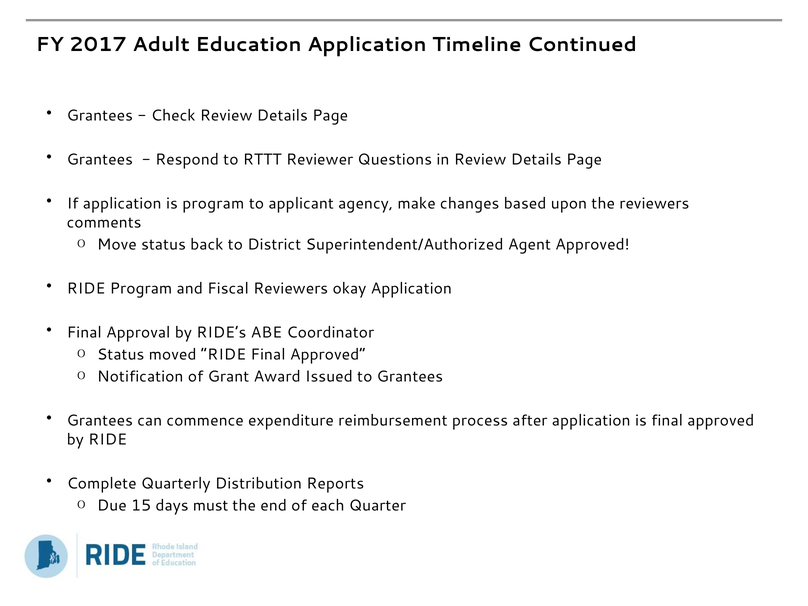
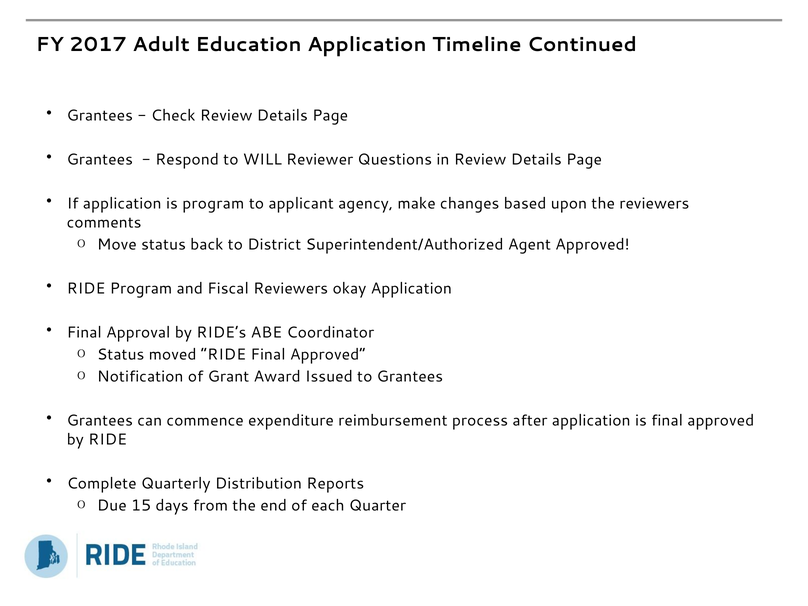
RTTT: RTTT -> WILL
must: must -> from
